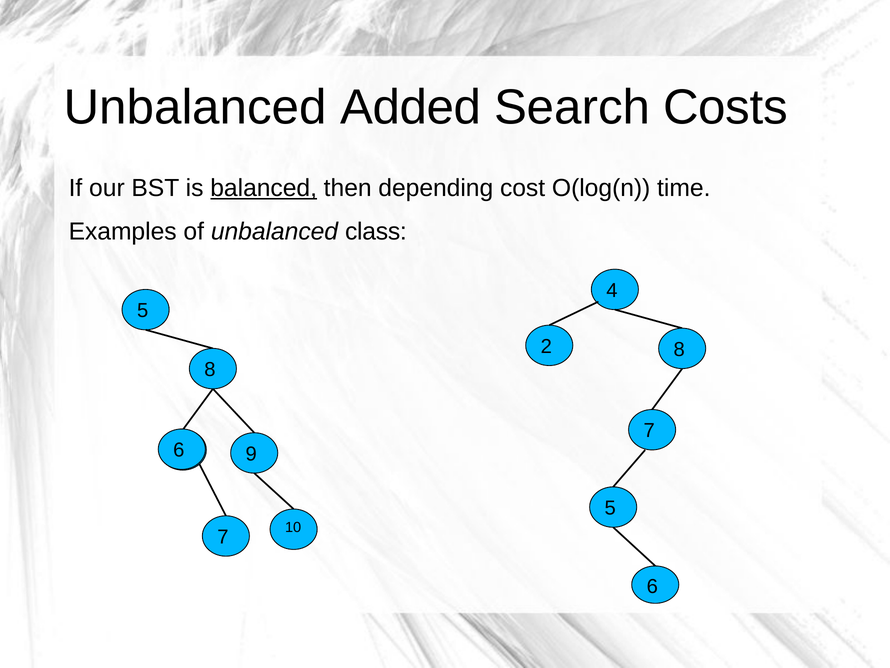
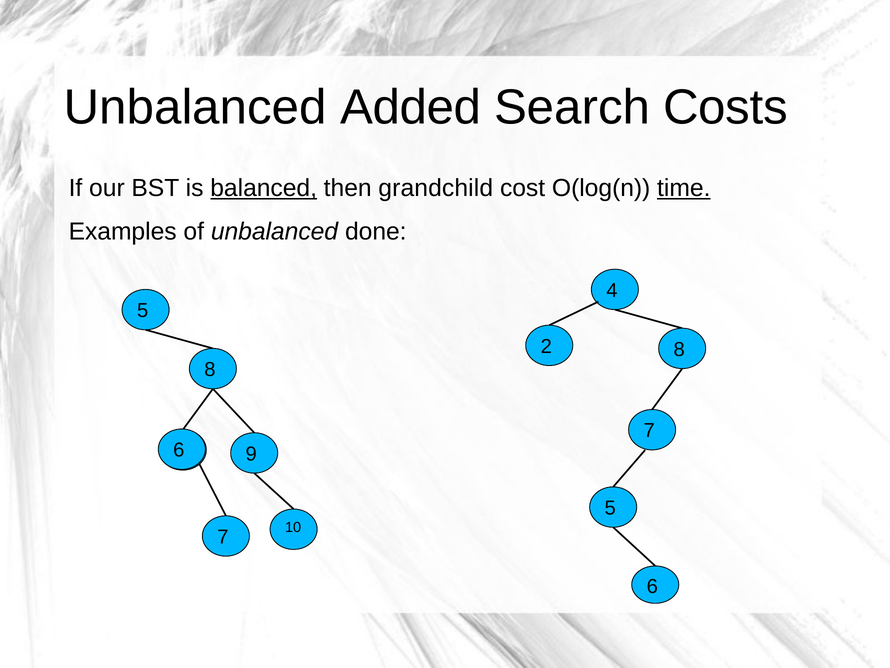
depending: depending -> grandchild
time underline: none -> present
class: class -> done
